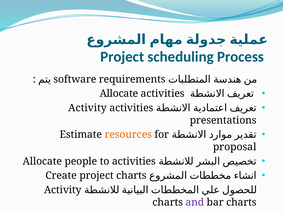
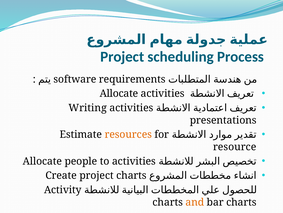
Activity at (88, 108): Activity -> Writing
proposal: proposal -> resource
and colour: purple -> orange
